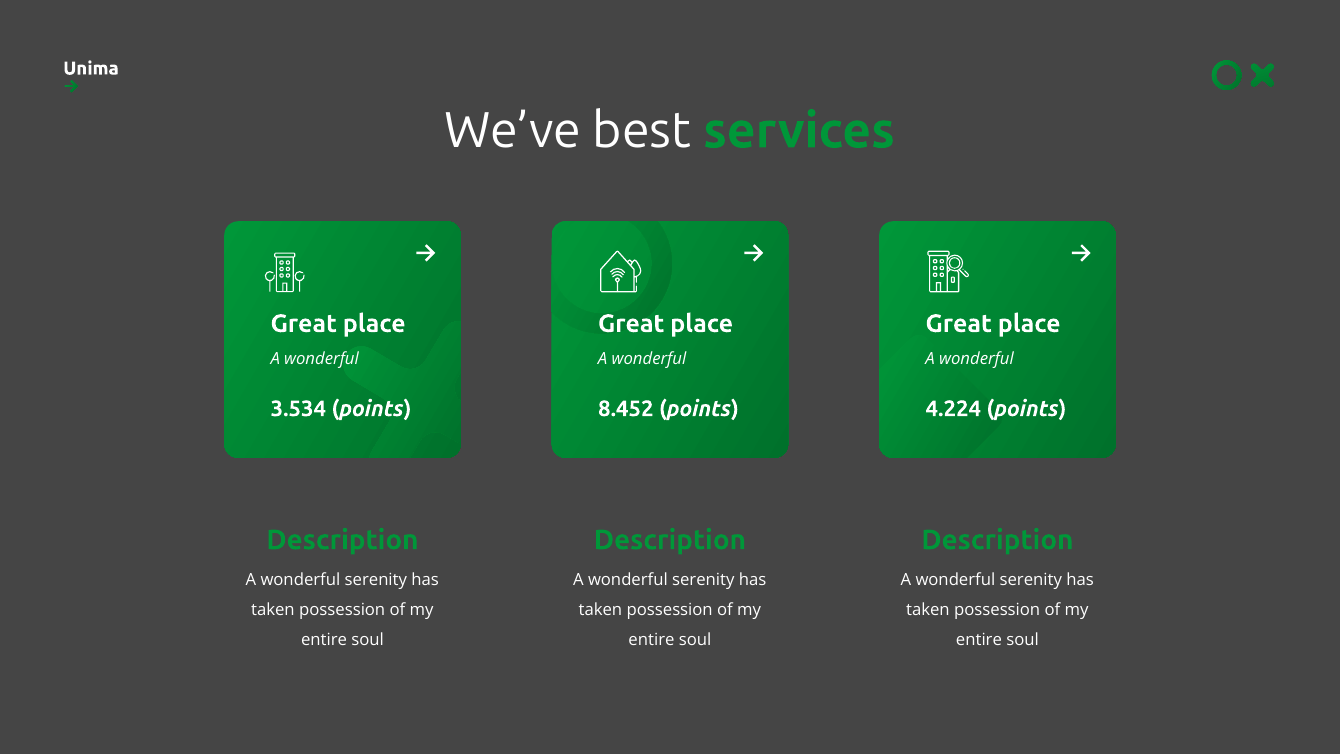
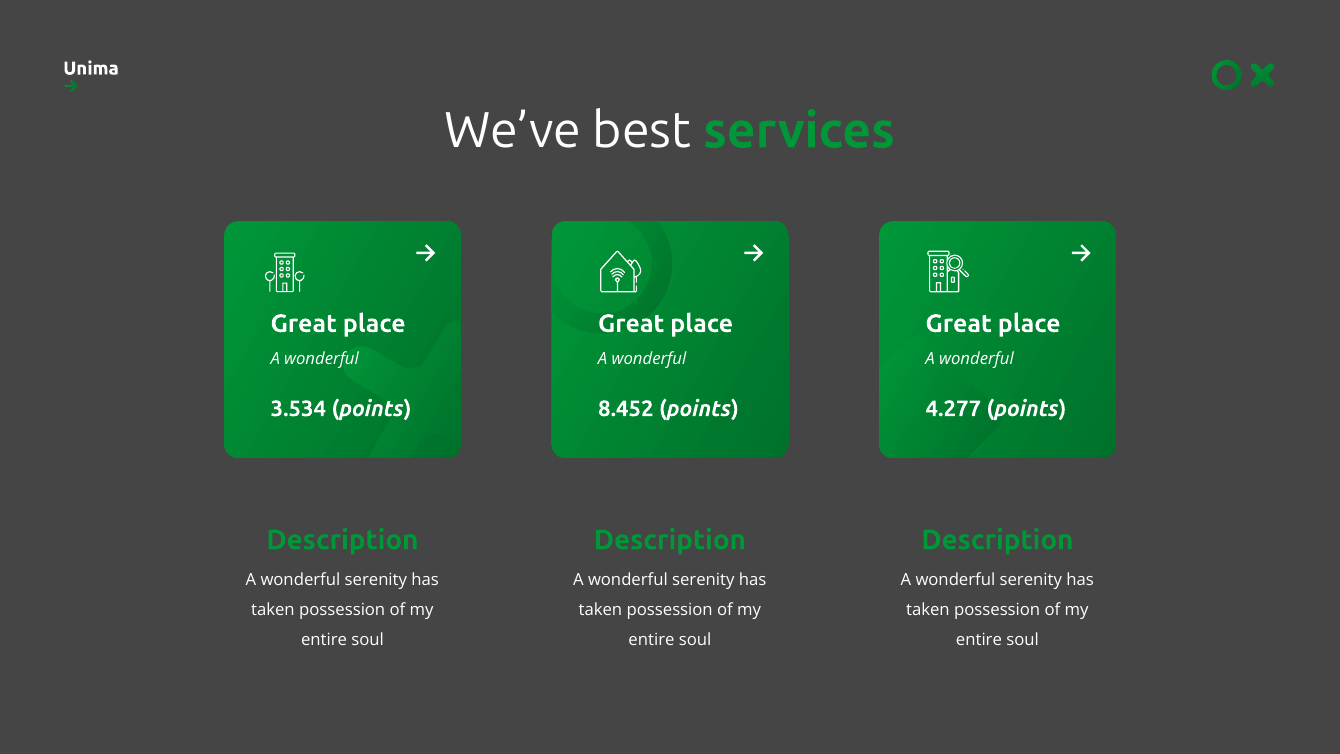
4.224: 4.224 -> 4.277
